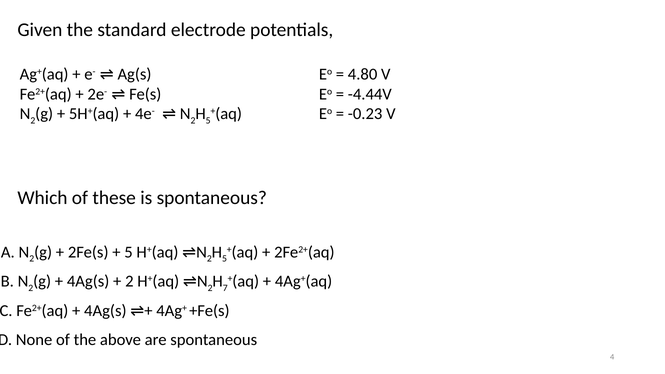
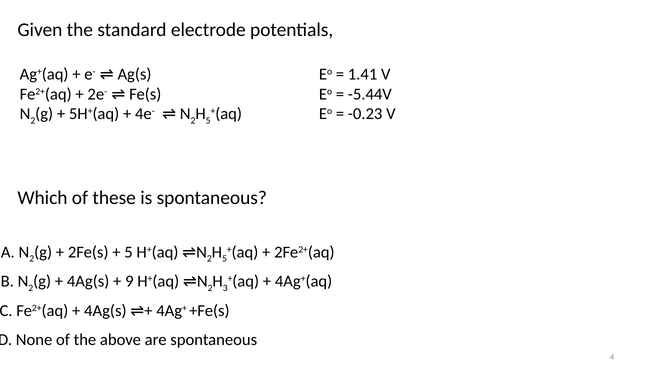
4.80: 4.80 -> 1.41
-4.44V: -4.44V -> -5.44V
7: 7 -> 3
2 at (129, 282): 2 -> 9
